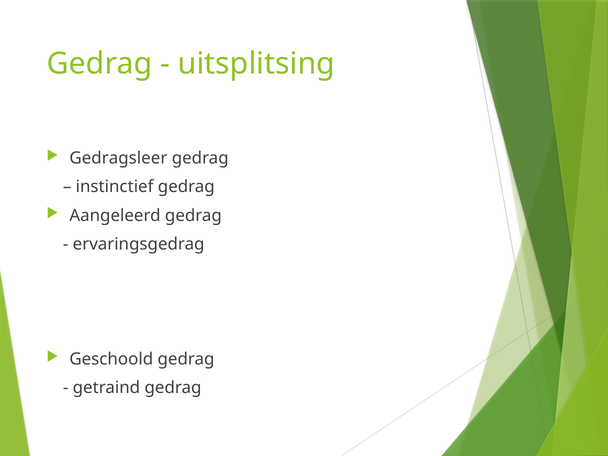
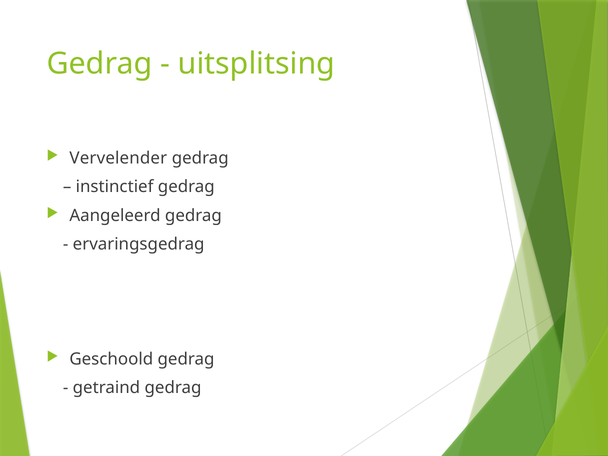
Gedragsleer: Gedragsleer -> Vervelender
